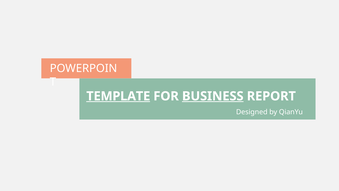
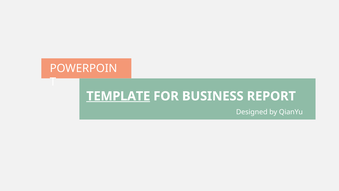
BUSINESS underline: present -> none
